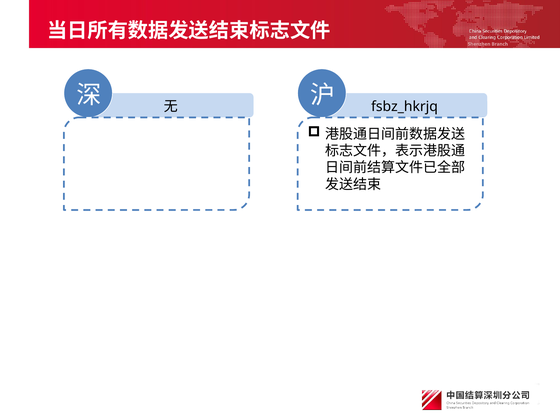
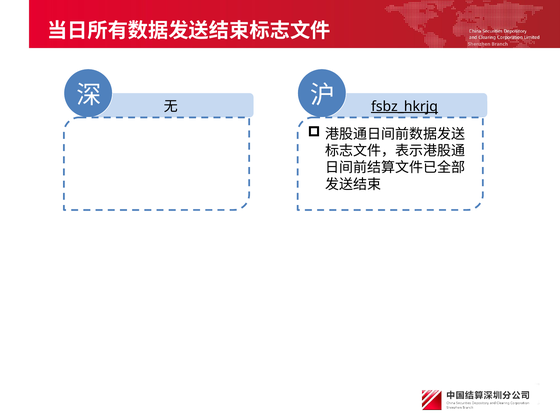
fsbz_hkrjq underline: none -> present
